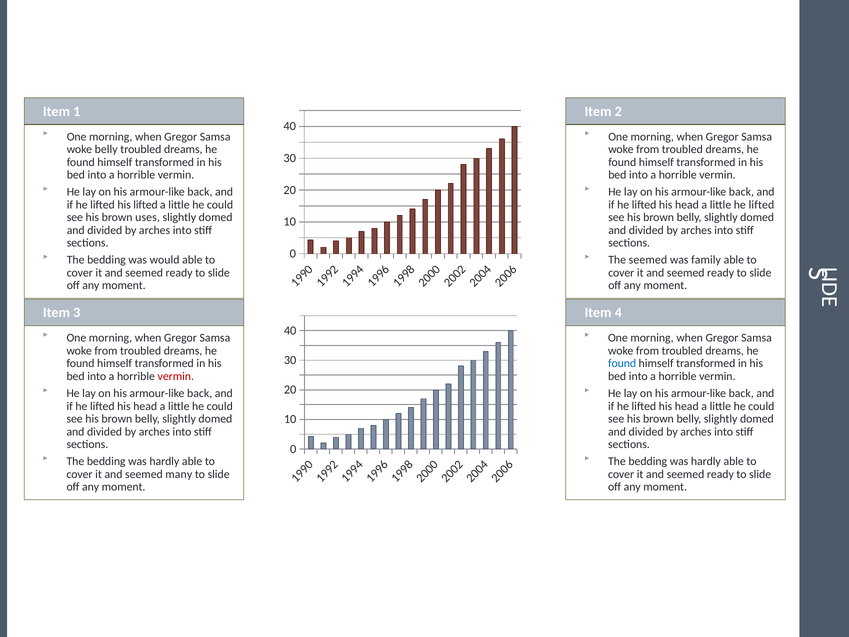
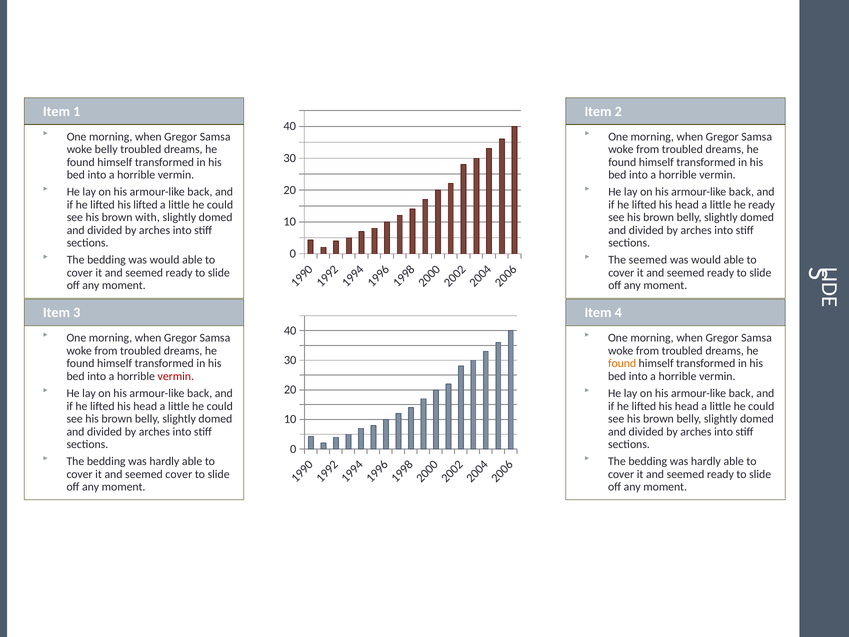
little he lifted: lifted -> ready
uses: uses -> with
family at (706, 260): family -> would
found at (622, 363) colour: blue -> orange
seemed many: many -> cover
